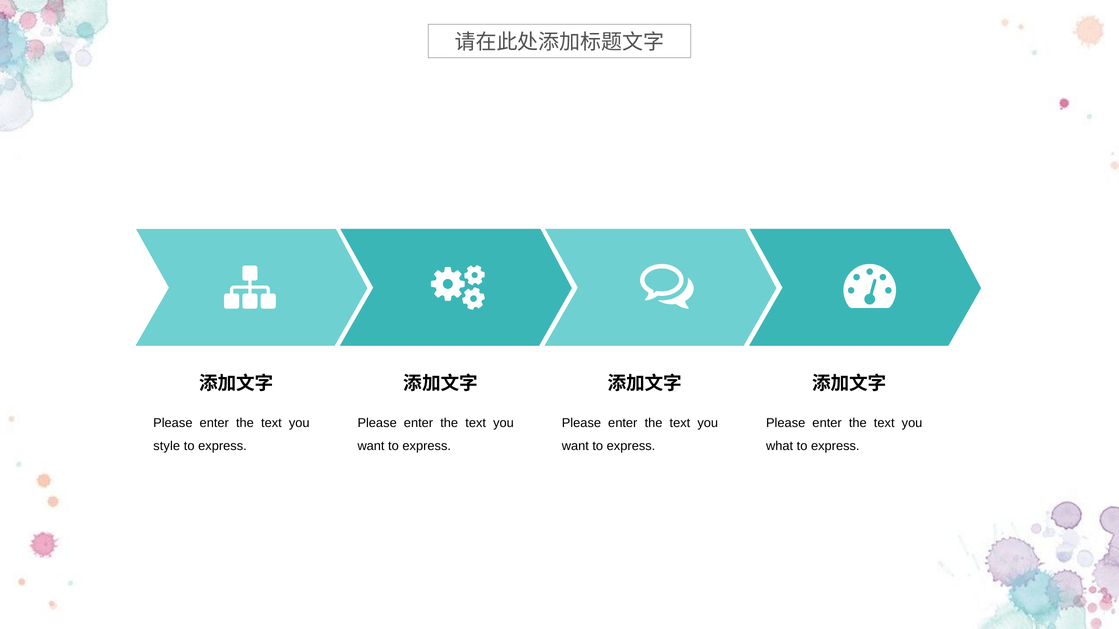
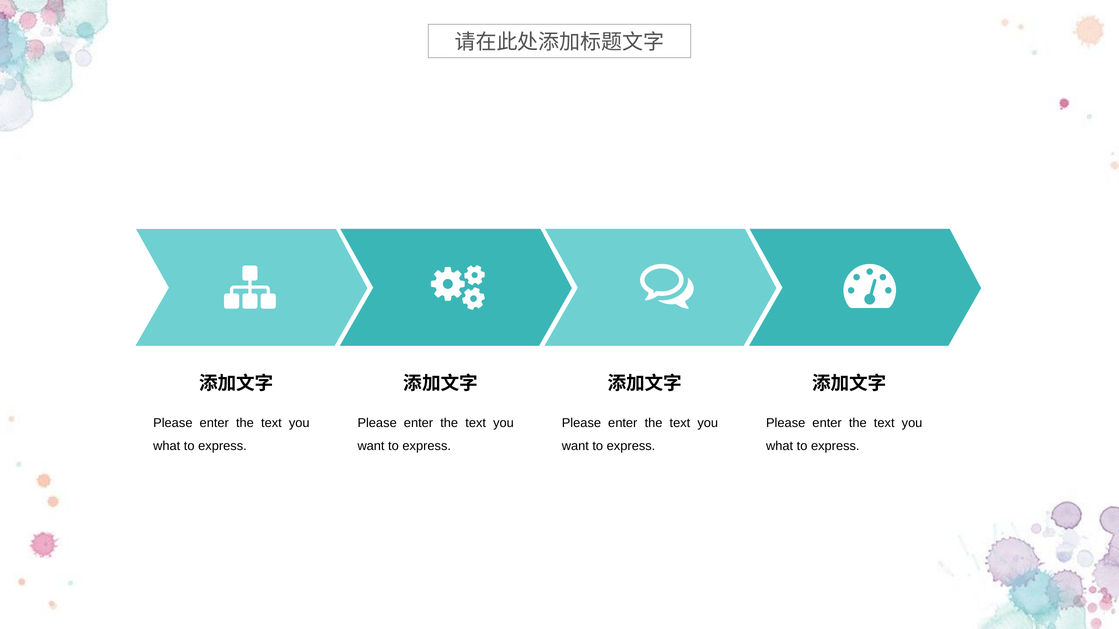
style at (167, 446): style -> what
